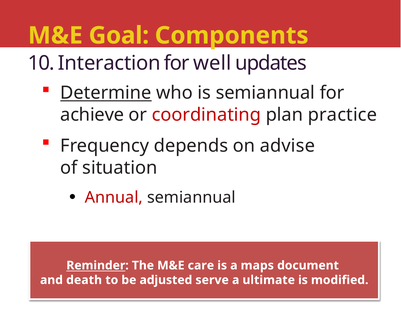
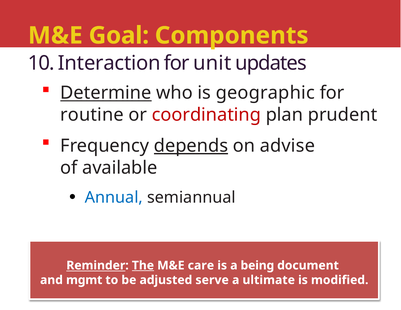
well: well -> unit
is semiannual: semiannual -> geographic
achieve: achieve -> routine
practice: practice -> prudent
depends underline: none -> present
situation: situation -> available
Annual colour: red -> blue
The underline: none -> present
maps: maps -> being
death: death -> mgmt
